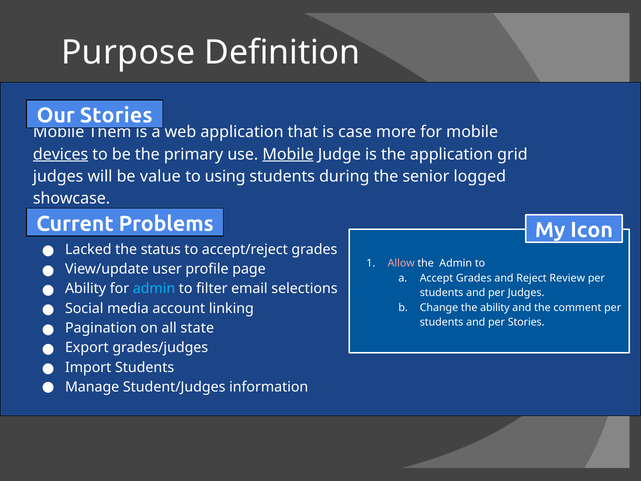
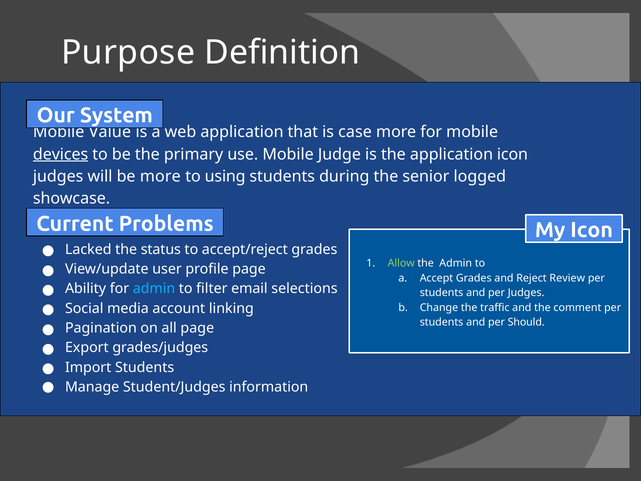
Our Stories: Stories -> System
Them: Them -> Value
Mobile at (288, 154) underline: present -> none
application grid: grid -> icon
be value: value -> more
Allow colour: pink -> light green
the ability: ability -> traffic
per Stories: Stories -> Should
all state: state -> page
